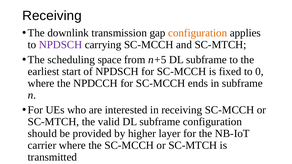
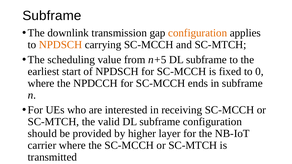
Receiving at (52, 16): Receiving -> Subframe
NPDSCH at (61, 45) colour: purple -> orange
space: space -> value
